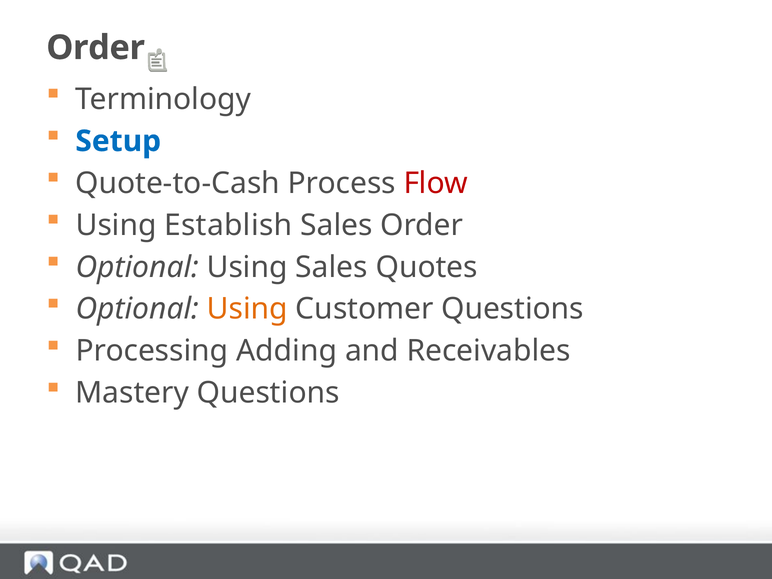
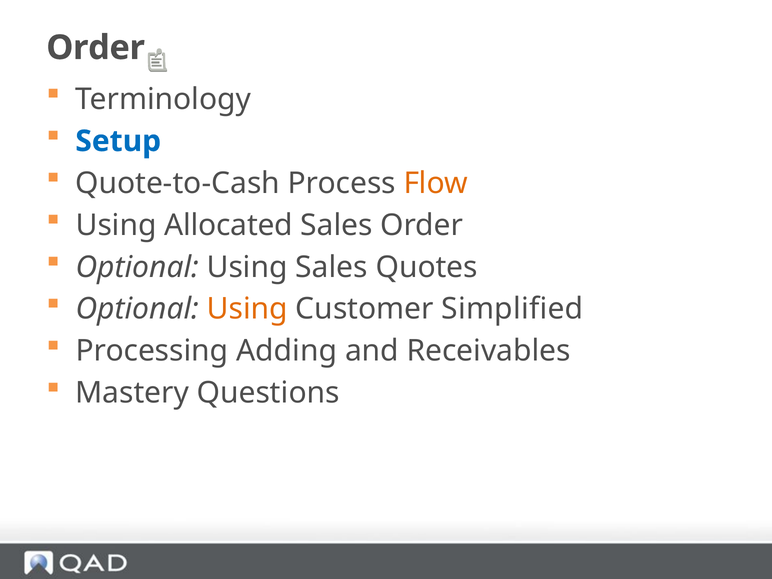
Flow colour: red -> orange
Establish: Establish -> Allocated
Customer Questions: Questions -> Simplified
